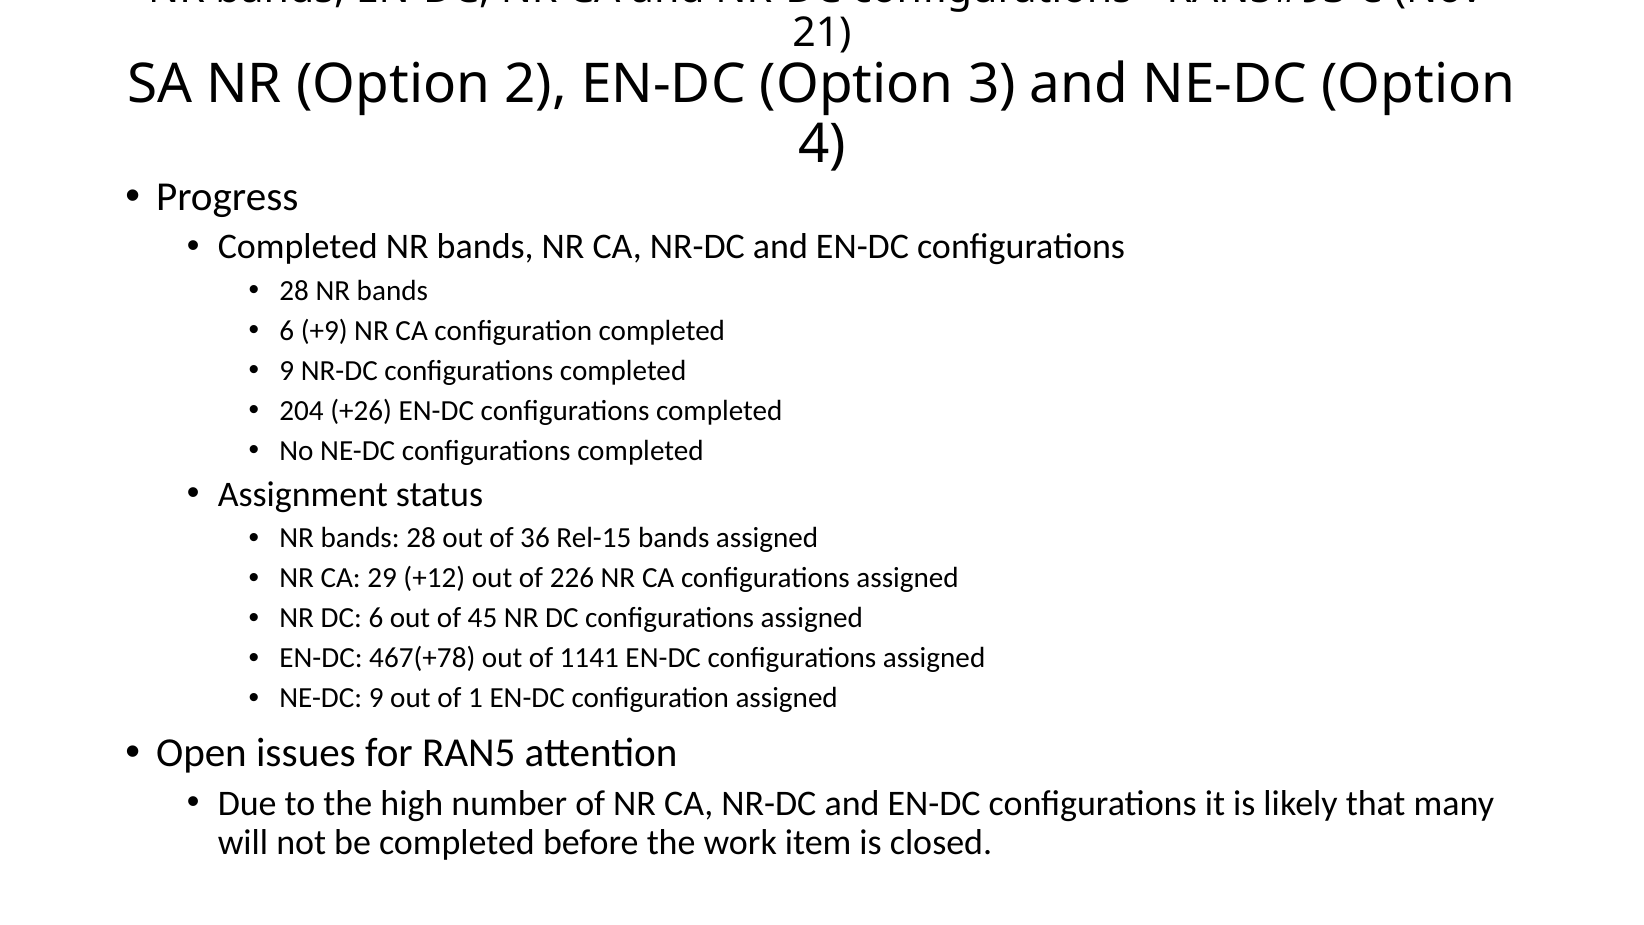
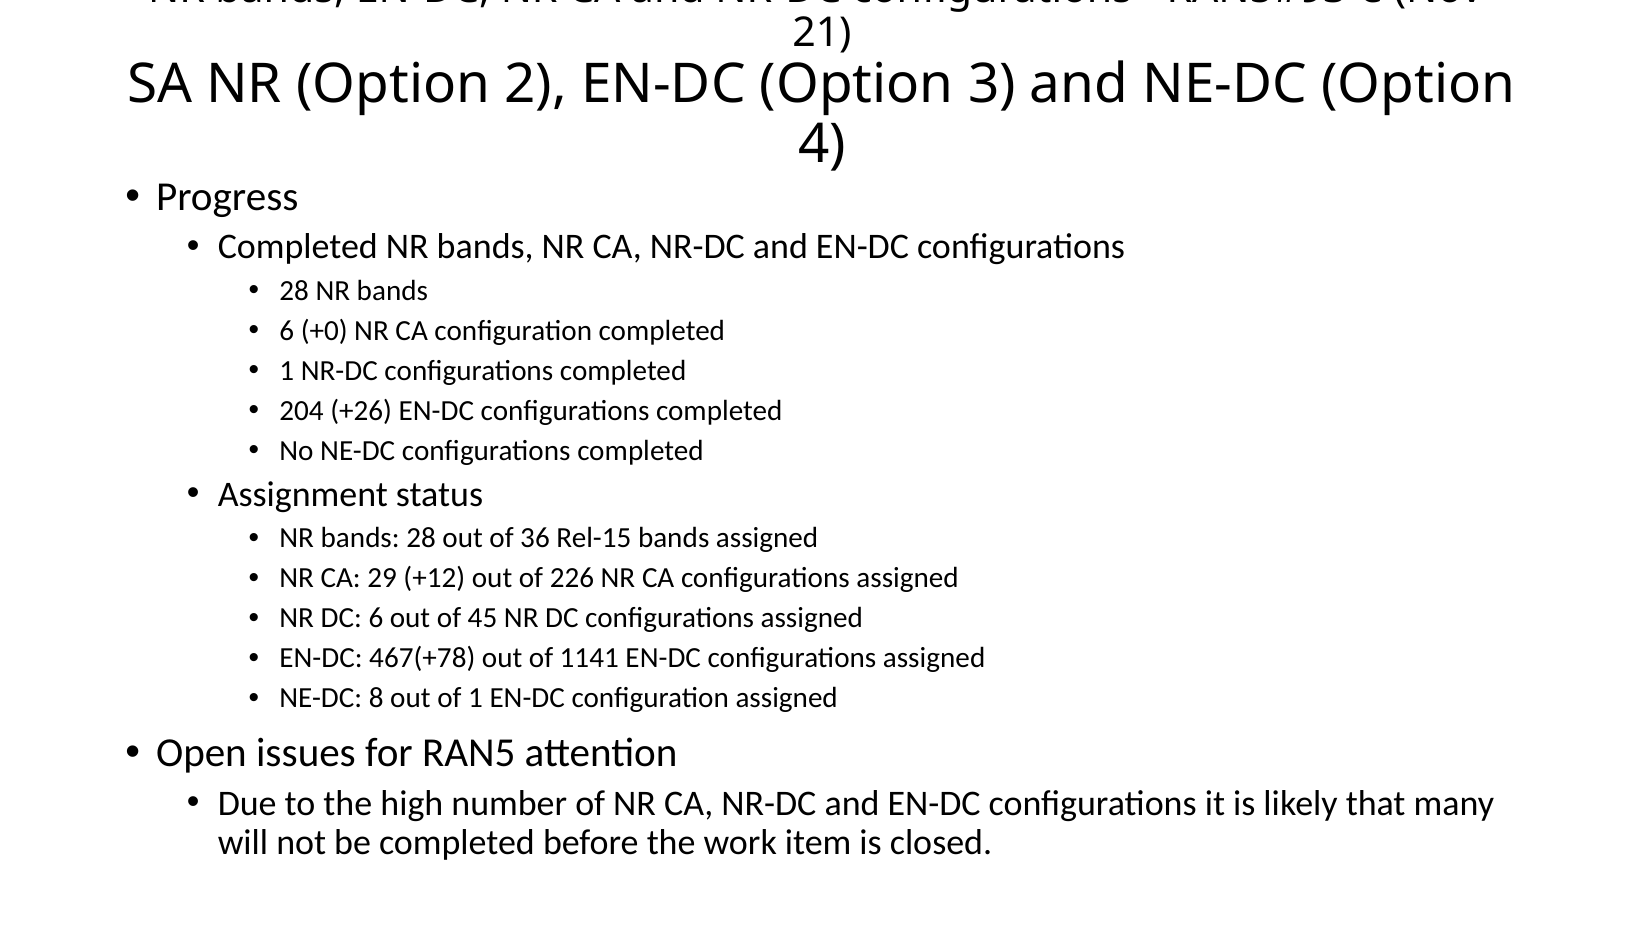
+9: +9 -> +0
9 at (287, 371): 9 -> 1
NE-DC 9: 9 -> 8
